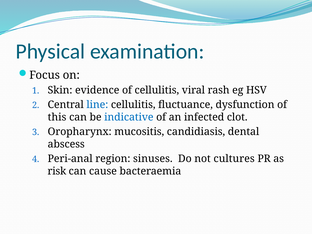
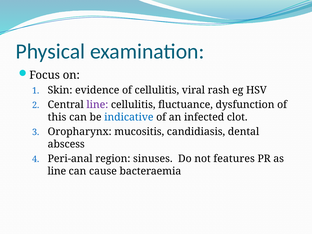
line at (97, 105) colour: blue -> purple
cultures: cultures -> features
risk at (57, 171): risk -> line
